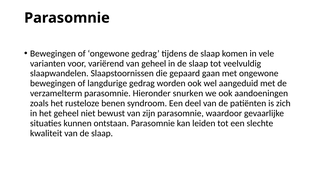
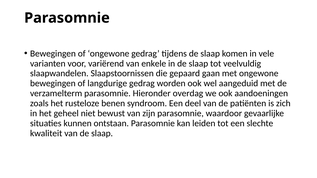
van geheel: geheel -> enkele
snurken: snurken -> overdag
